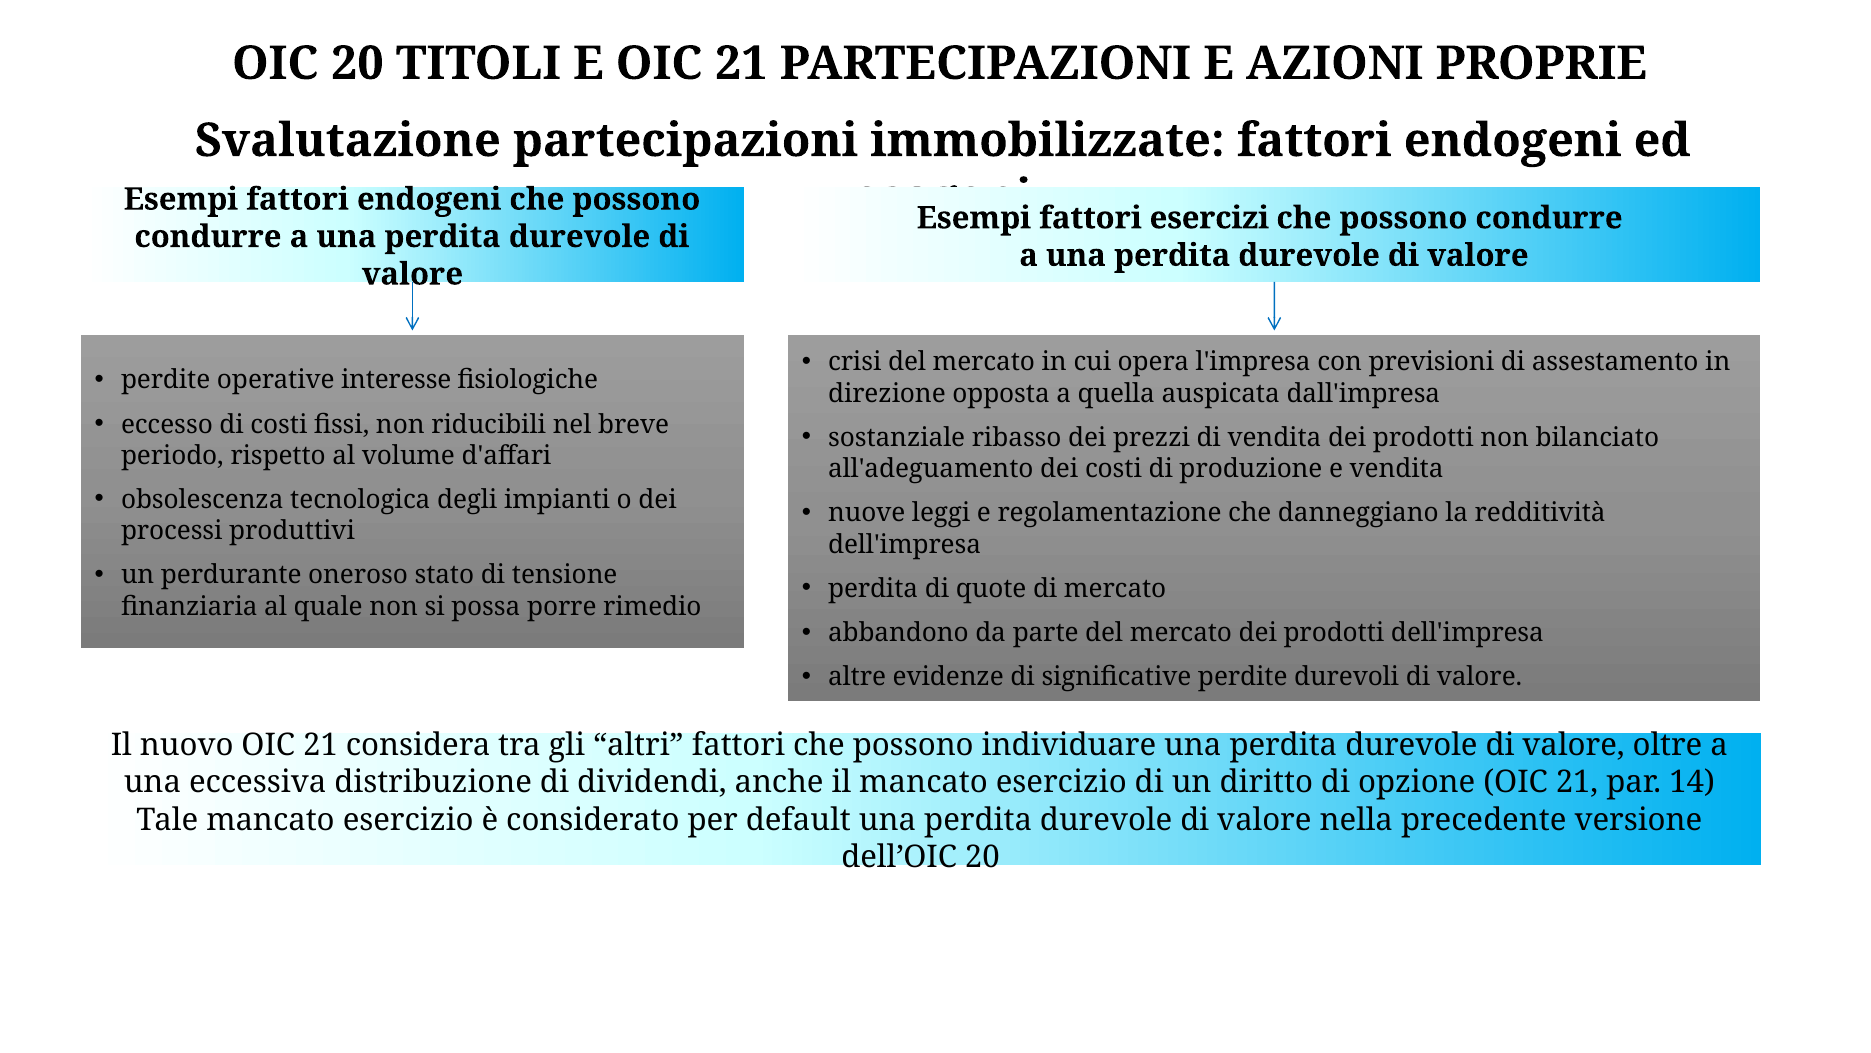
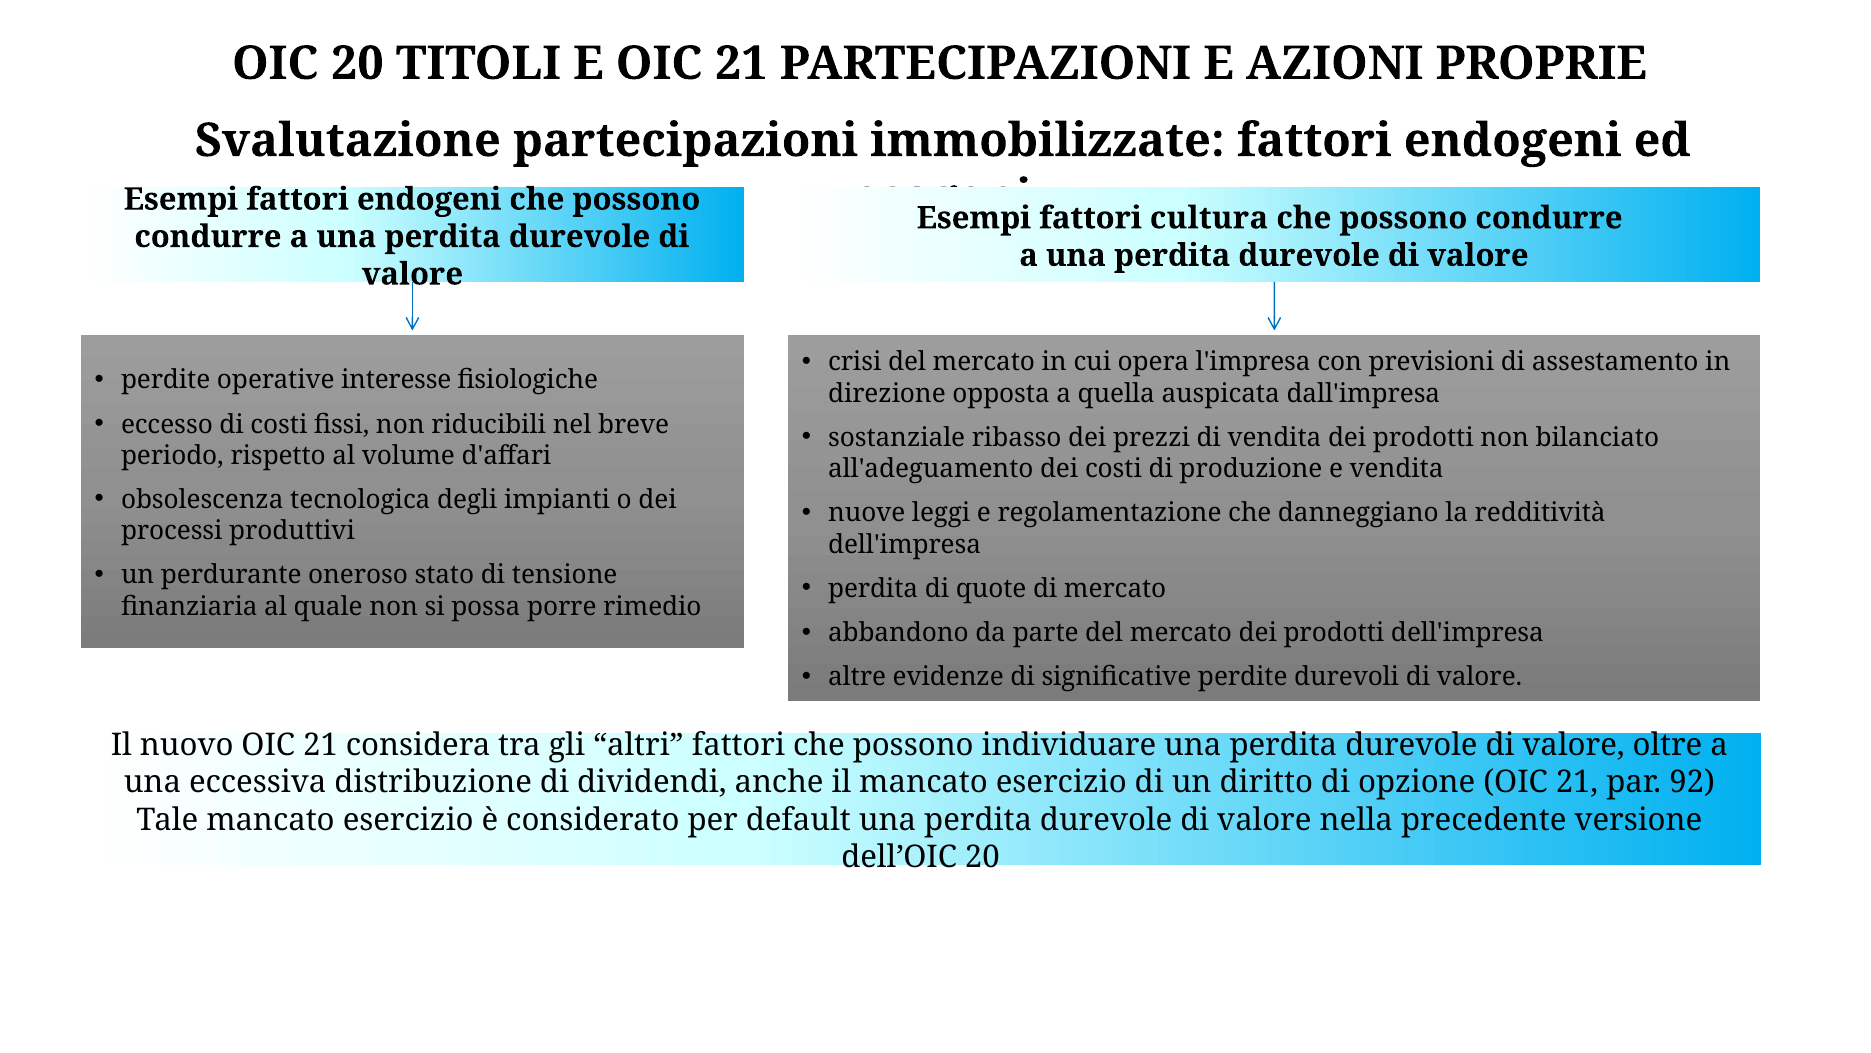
esercizi: esercizi -> cultura
14: 14 -> 92
